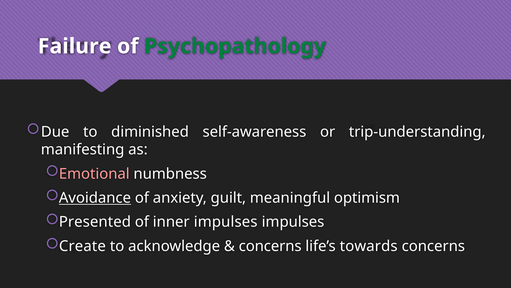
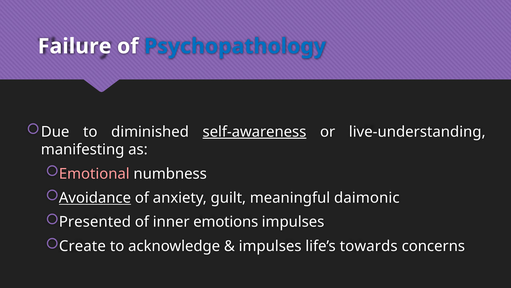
Psychopathology colour: green -> blue
self-awareness underline: none -> present
trip-understanding: trip-understanding -> live-understanding
optimism: optimism -> daimonic
inner impulses: impulses -> emotions
concerns at (270, 246): concerns -> impulses
